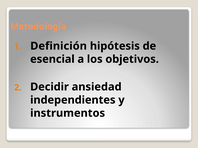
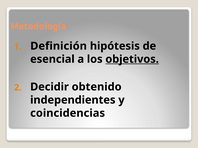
objetivos underline: none -> present
ansiedad: ansiedad -> obtenido
instrumentos: instrumentos -> coincidencias
